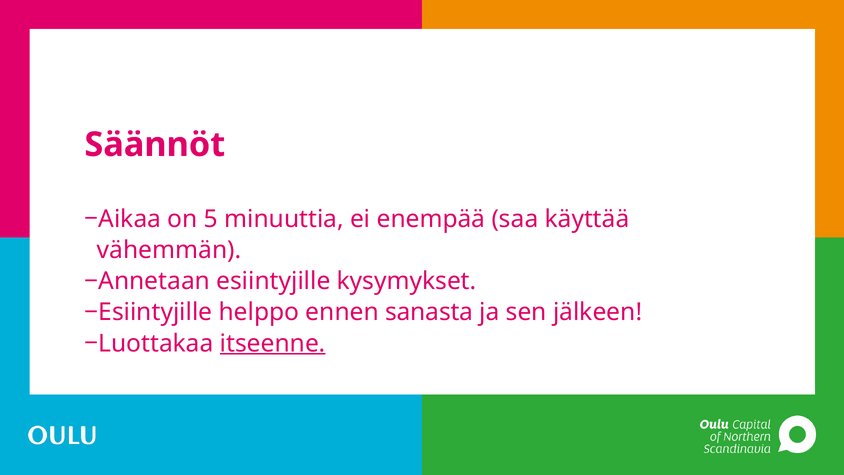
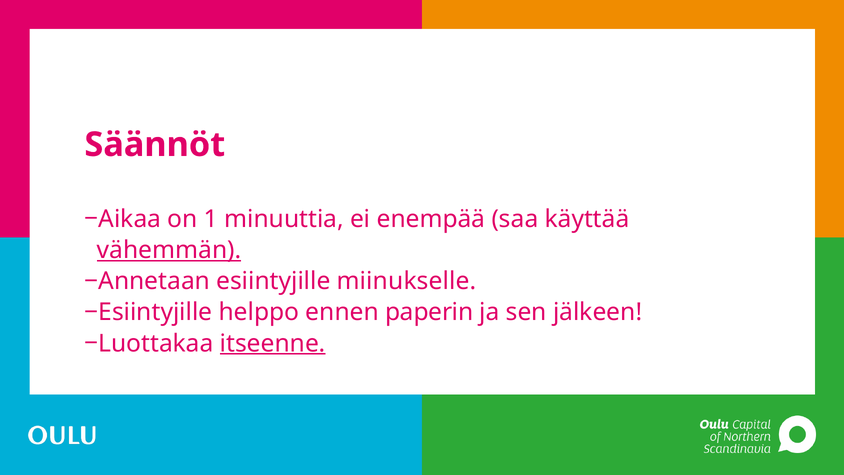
5: 5 -> 1
vähemmän underline: none -> present
kysymykset: kysymykset -> miinukselle
sanasta: sanasta -> paperin
